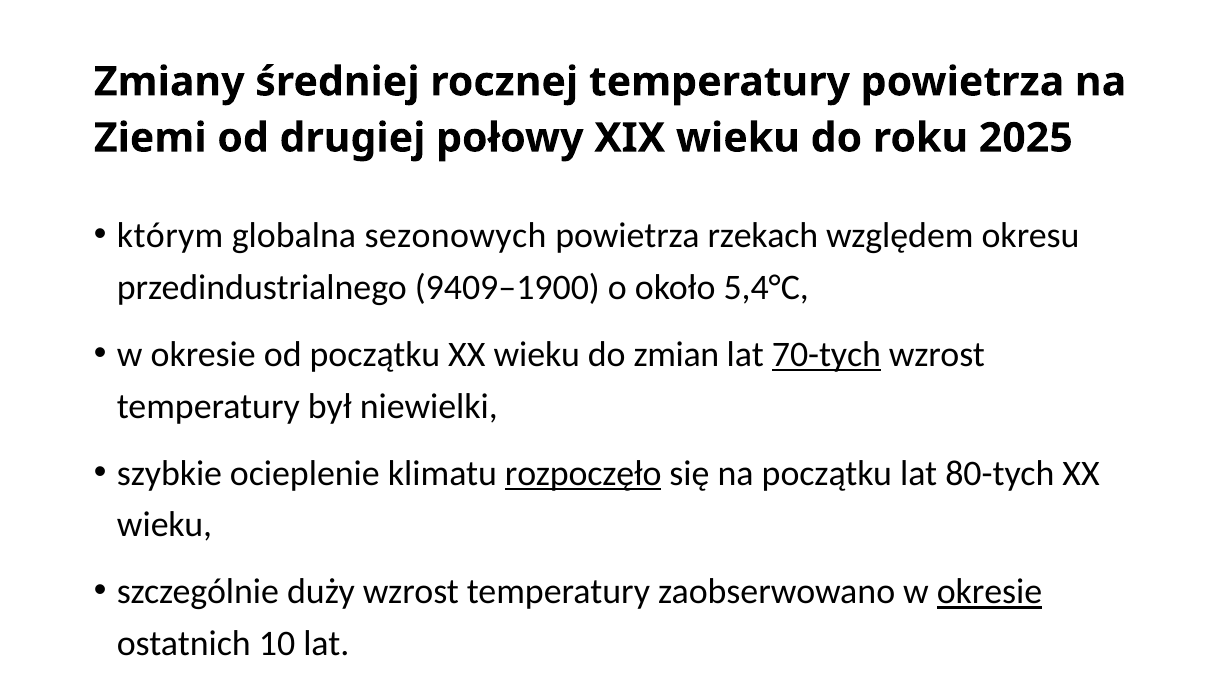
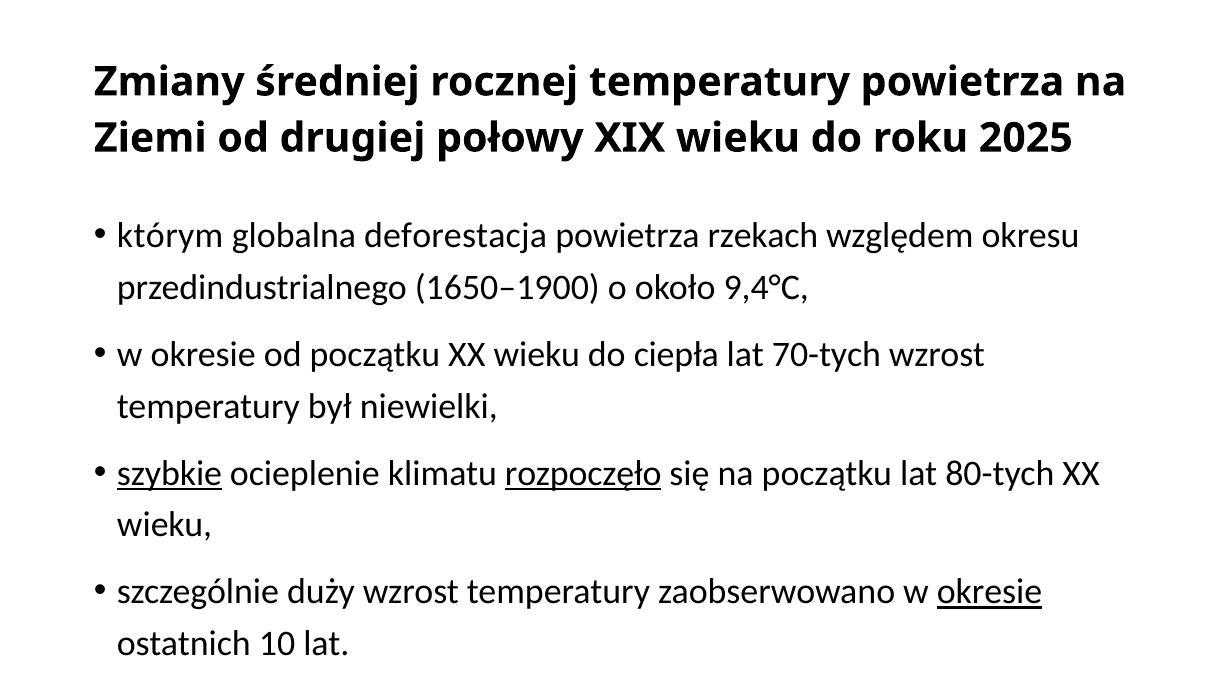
sezonowych: sezonowych -> deforestacja
9409–1900: 9409–1900 -> 1650–1900
5,4°C: 5,4°C -> 9,4°C
zmian: zmian -> ciepła
70-tych underline: present -> none
szybkie underline: none -> present
